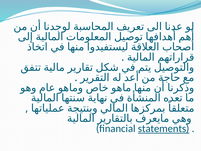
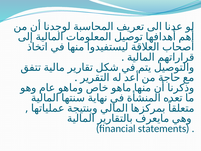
statements underline: present -> none
